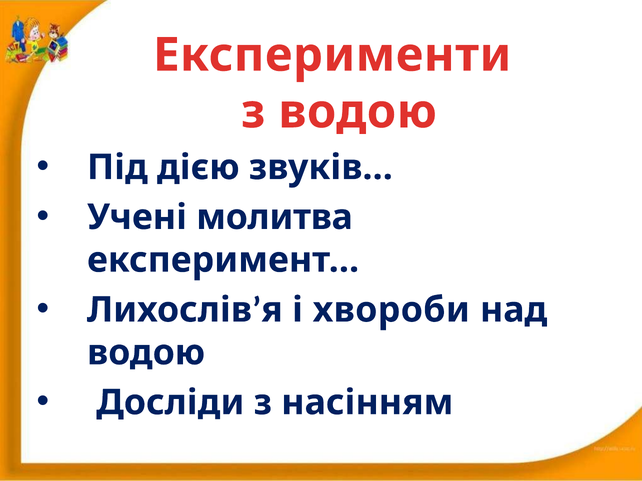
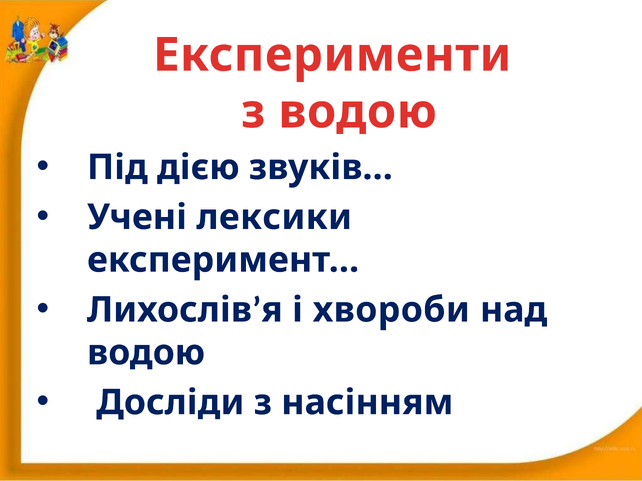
молитва: молитва -> лексики
